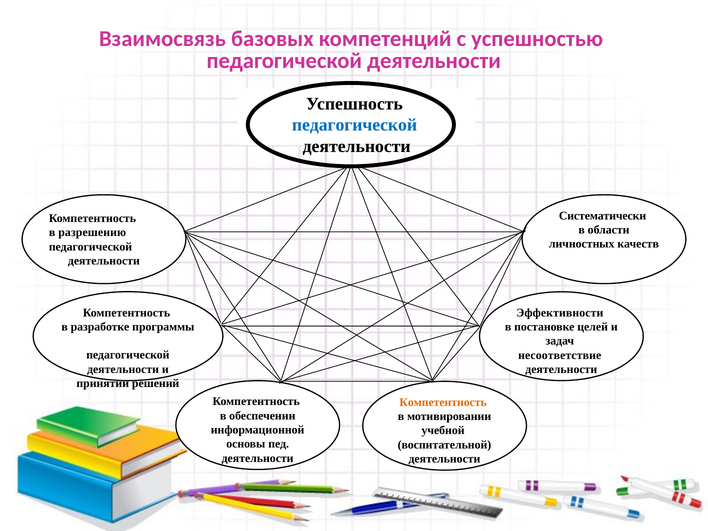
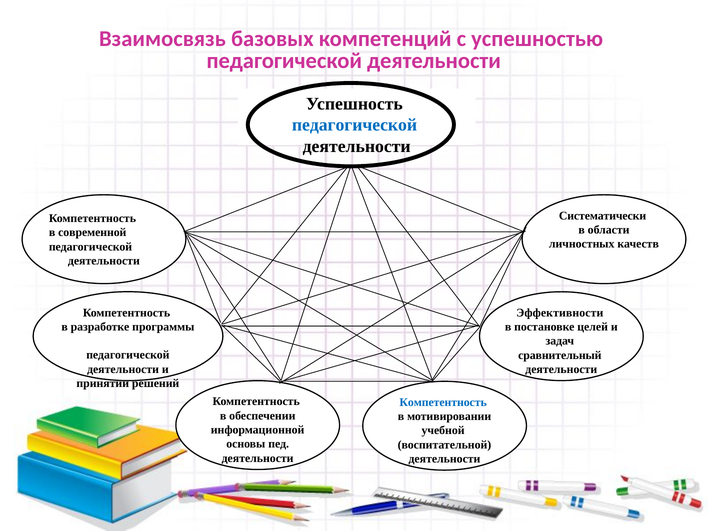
разрешению: разрешению -> современной
несоответствие: несоответствие -> сравнительный
Компетентность at (443, 402) colour: orange -> blue
